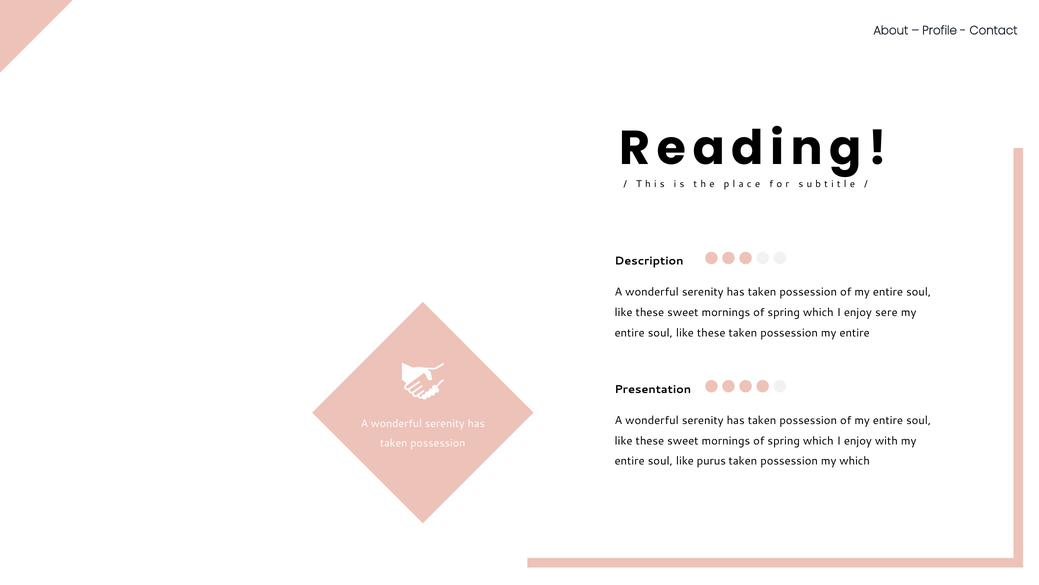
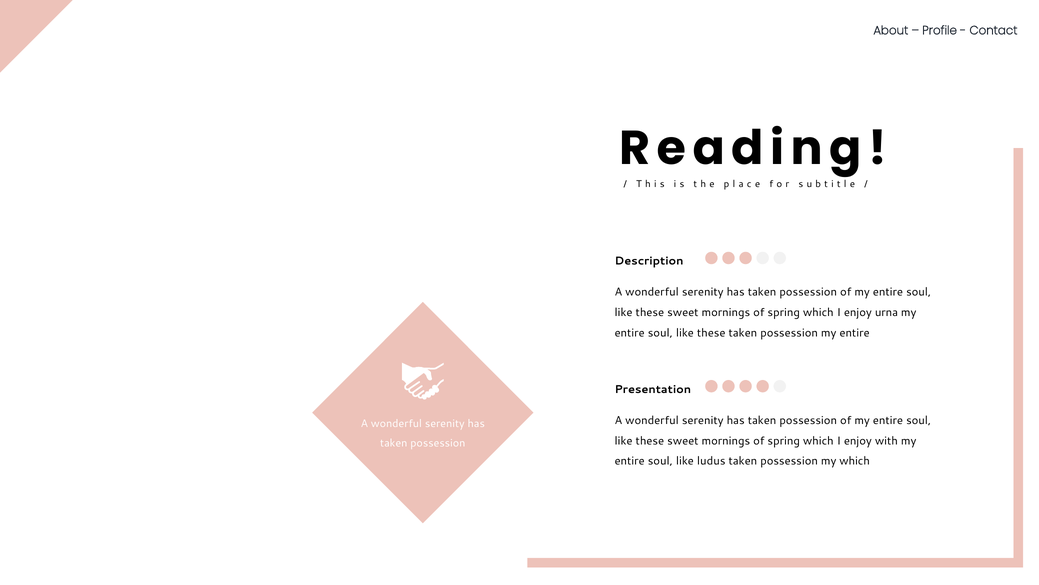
sere: sere -> urna
purus: purus -> ludus
